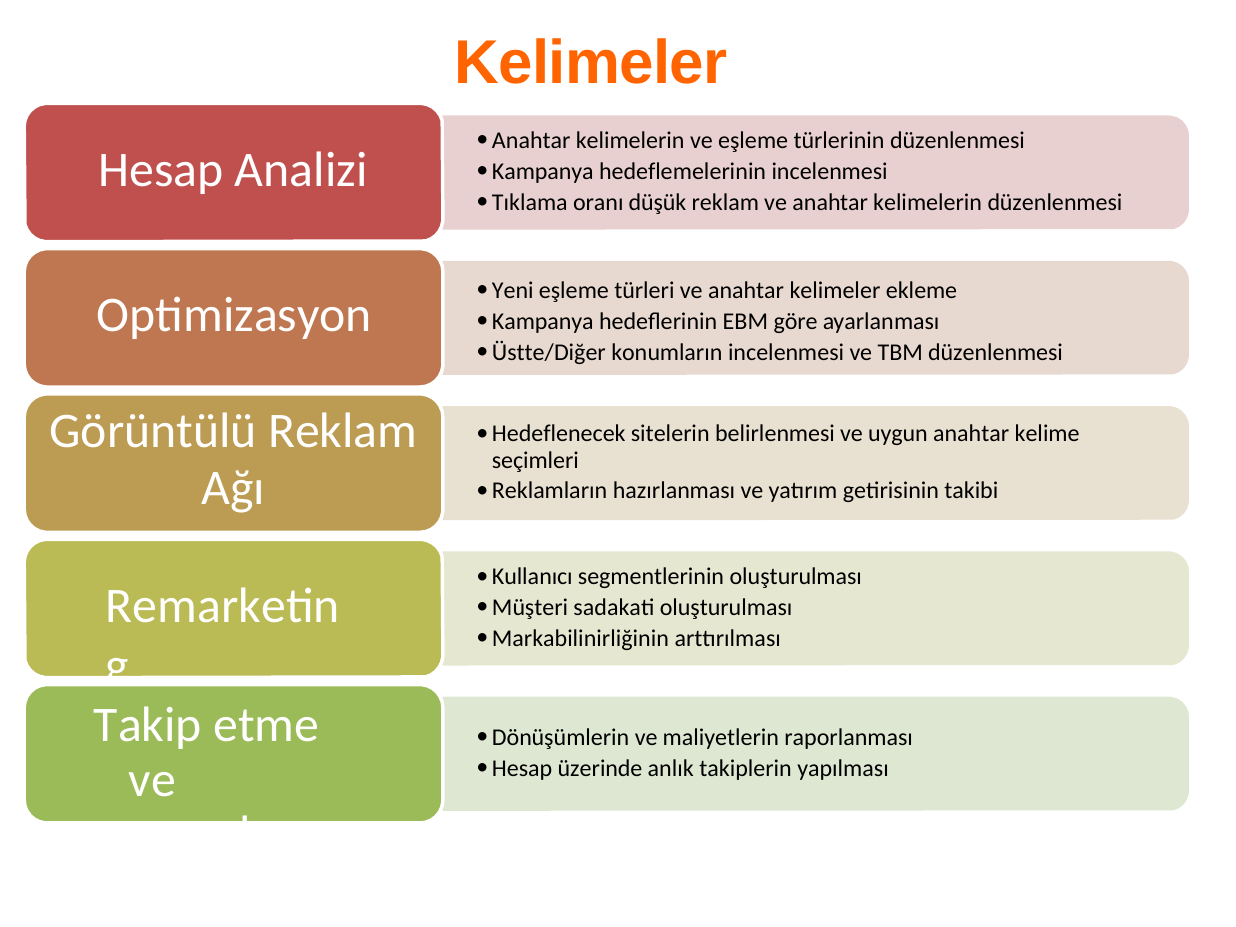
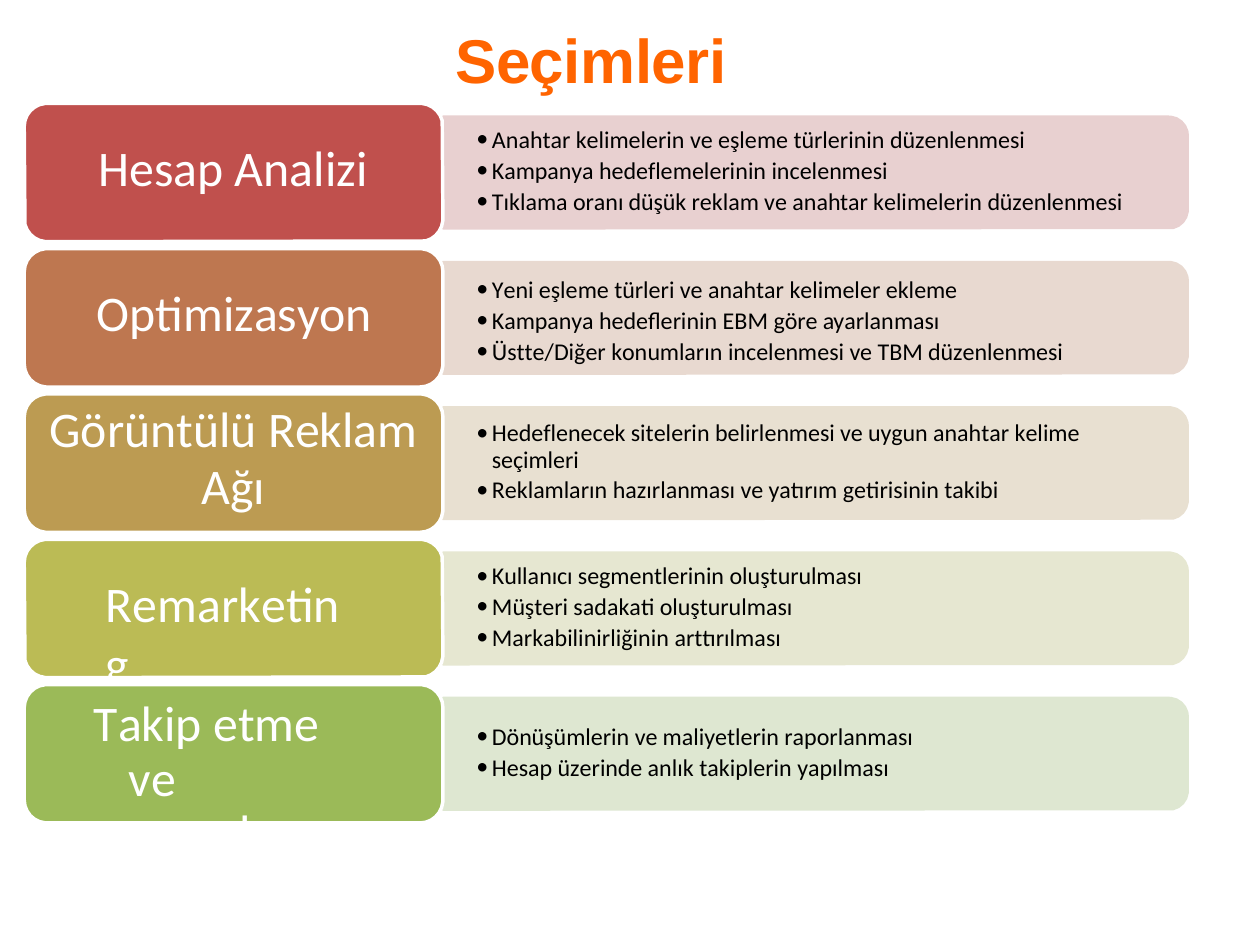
Kelimeler at (591, 63): Kelimeler -> Seçimleri
